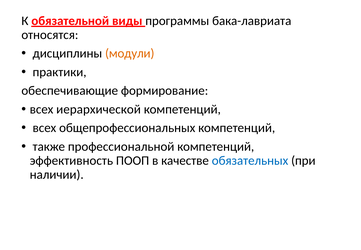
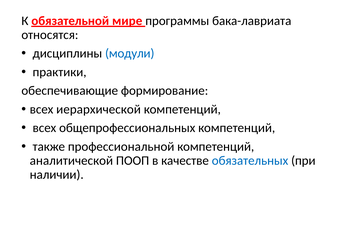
виды: виды -> мире
модули colour: orange -> blue
эффективность: эффективность -> аналитической
